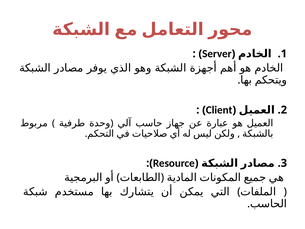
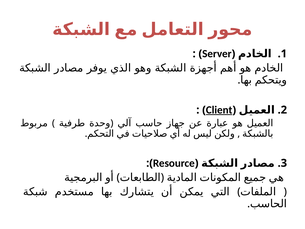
Client underline: none -> present
